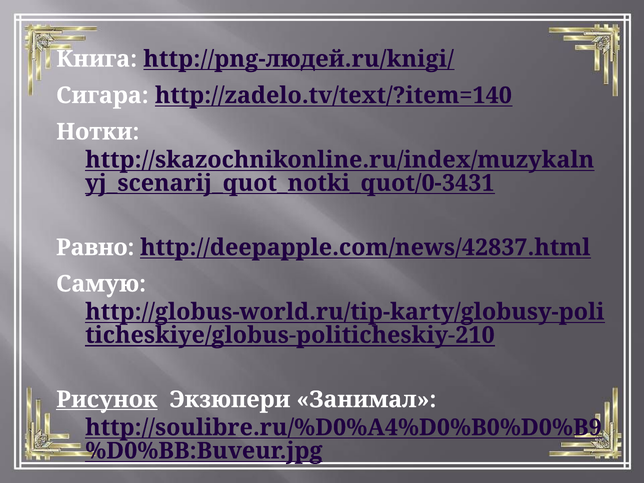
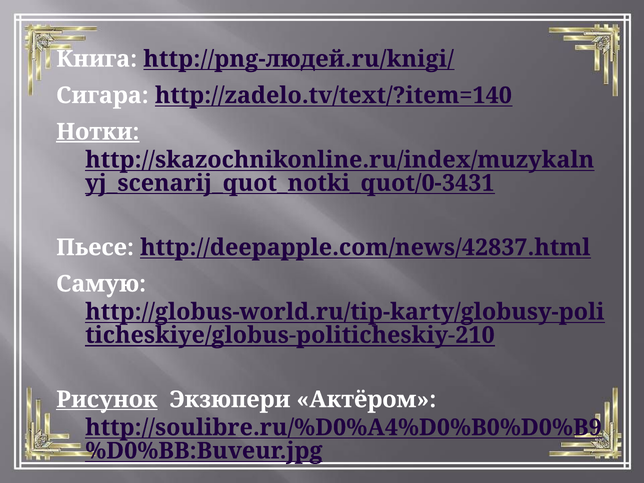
Нотки underline: none -> present
Равно: Равно -> Пьесе
Занимал: Занимал -> Актёром
